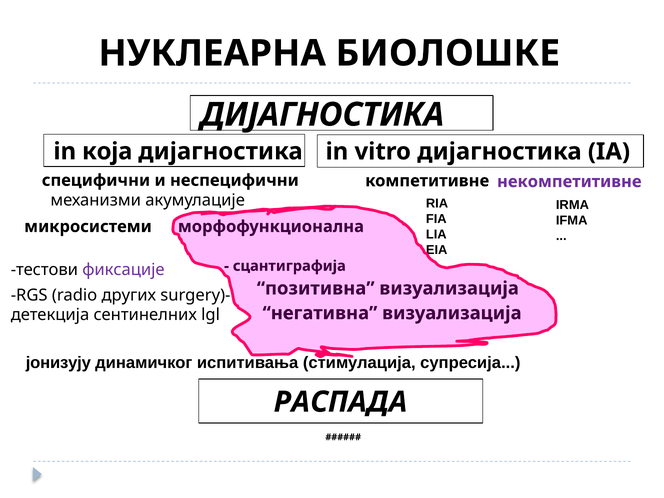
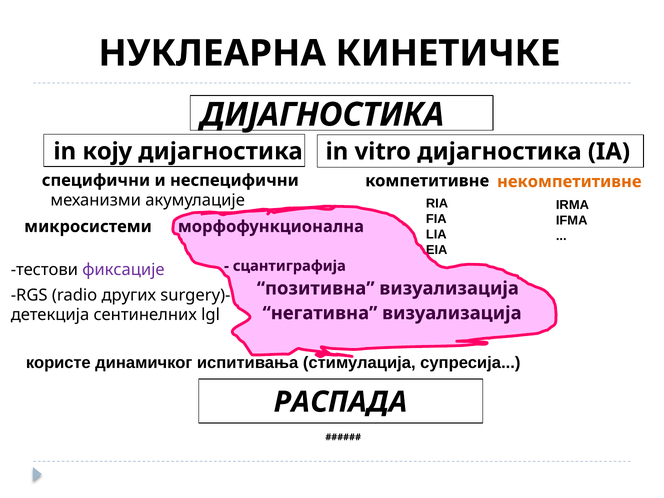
БИОЛОШКЕ: БИОЛОШКЕ -> КИНЕТИЧКЕ
која: која -> коју
некомпетитивне colour: purple -> orange
јонизују: јонизују -> користе
